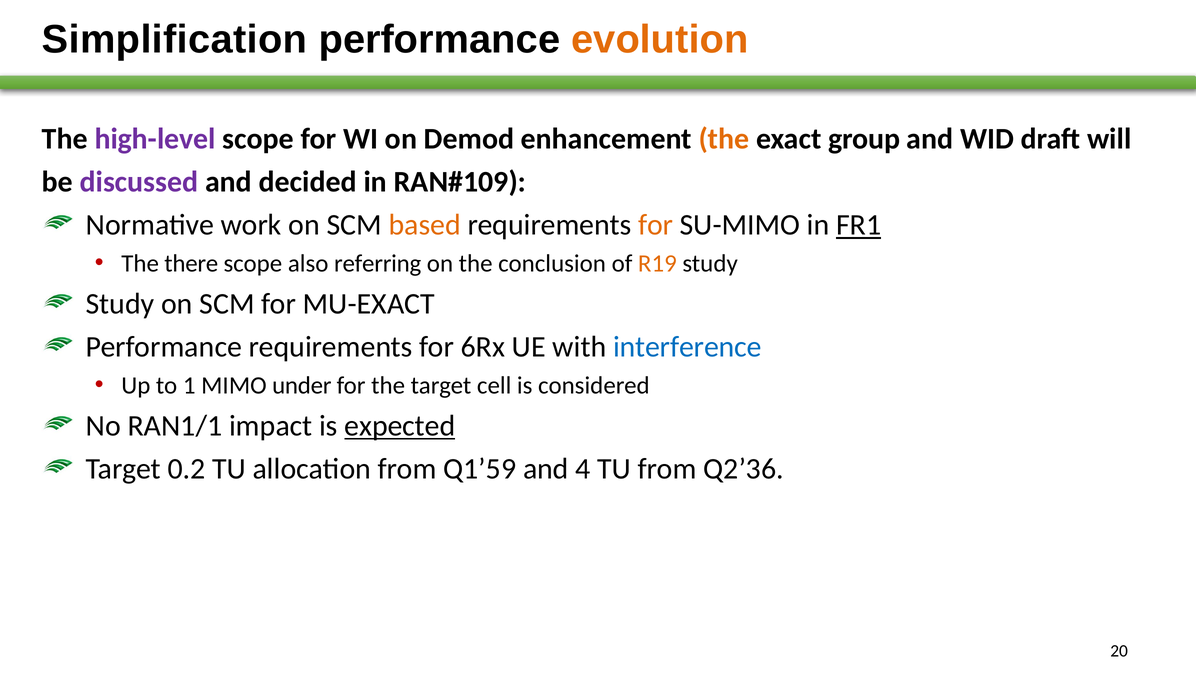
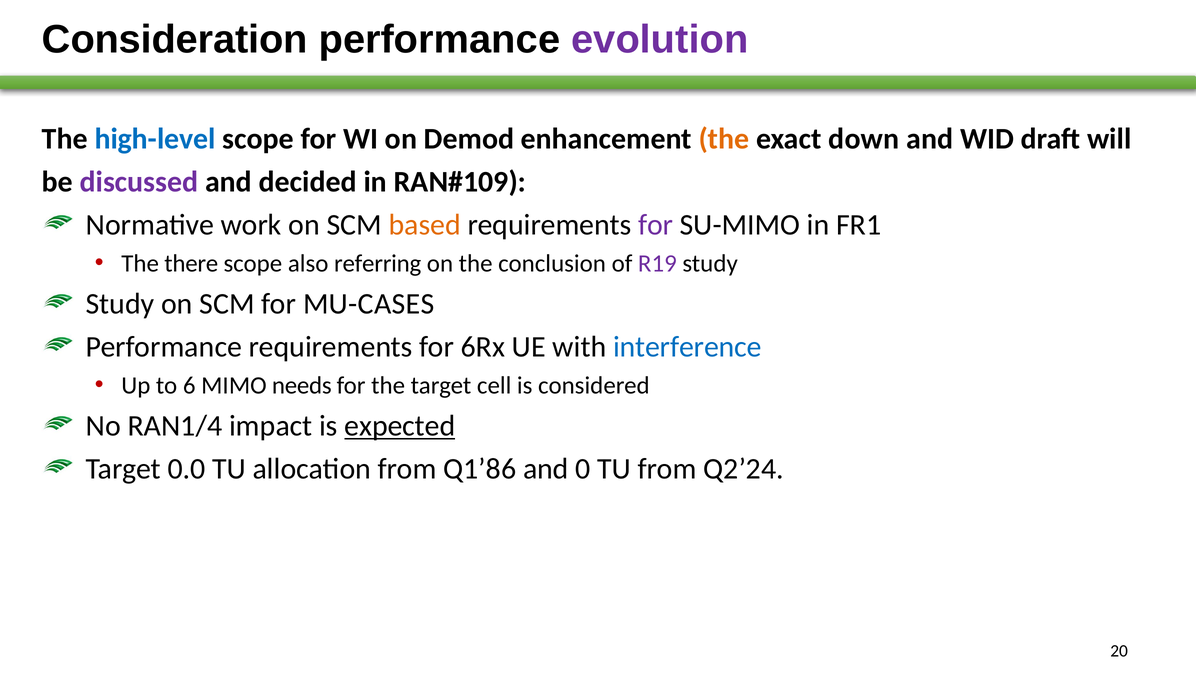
Simplification: Simplification -> Consideration
evolution colour: orange -> purple
high-level colour: purple -> blue
group: group -> down
for at (656, 225) colour: orange -> purple
FR1 underline: present -> none
R19 colour: orange -> purple
MU-EXACT: MU-EXACT -> MU-CASES
1: 1 -> 6
under: under -> needs
RAN1/1: RAN1/1 -> RAN1/4
0.2: 0.2 -> 0.0
Q1’59: Q1’59 -> Q1’86
4: 4 -> 0
Q2’36: Q2’36 -> Q2’24
